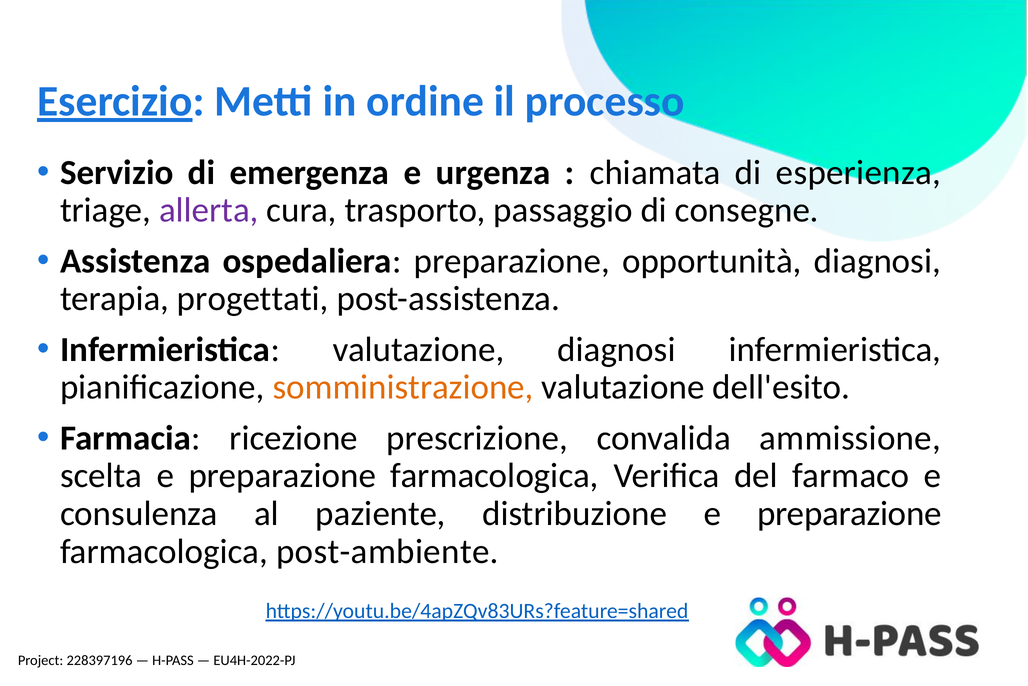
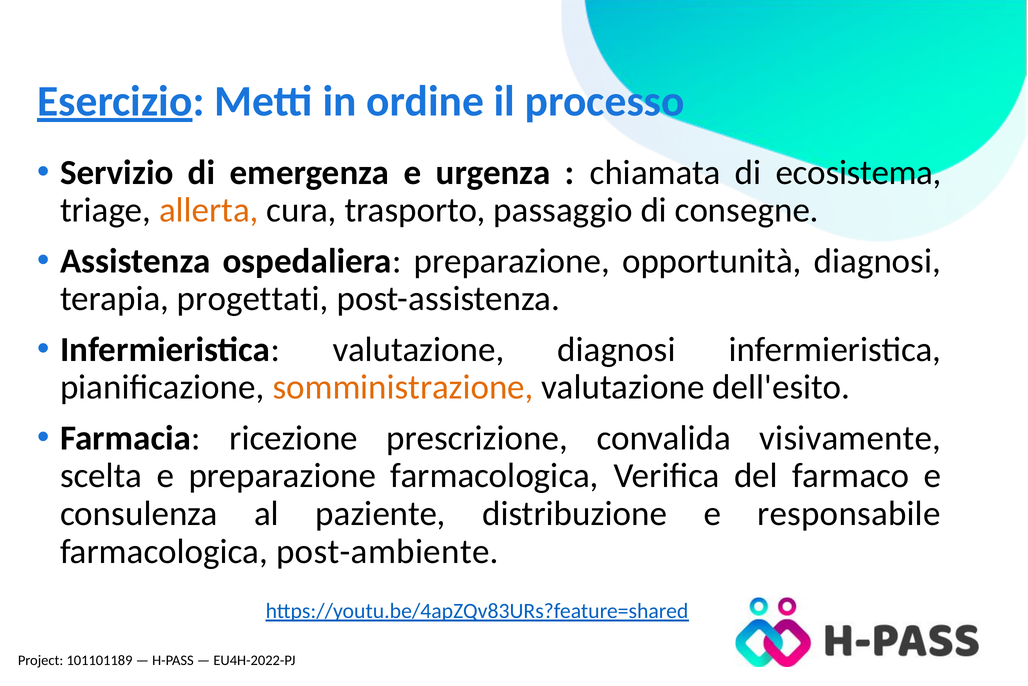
esperienza: esperienza -> ecosistema
allerta colour: purple -> orange
ammissione: ammissione -> visivamente
distribuzione e preparazione: preparazione -> responsabile
228397196: 228397196 -> 101101189
